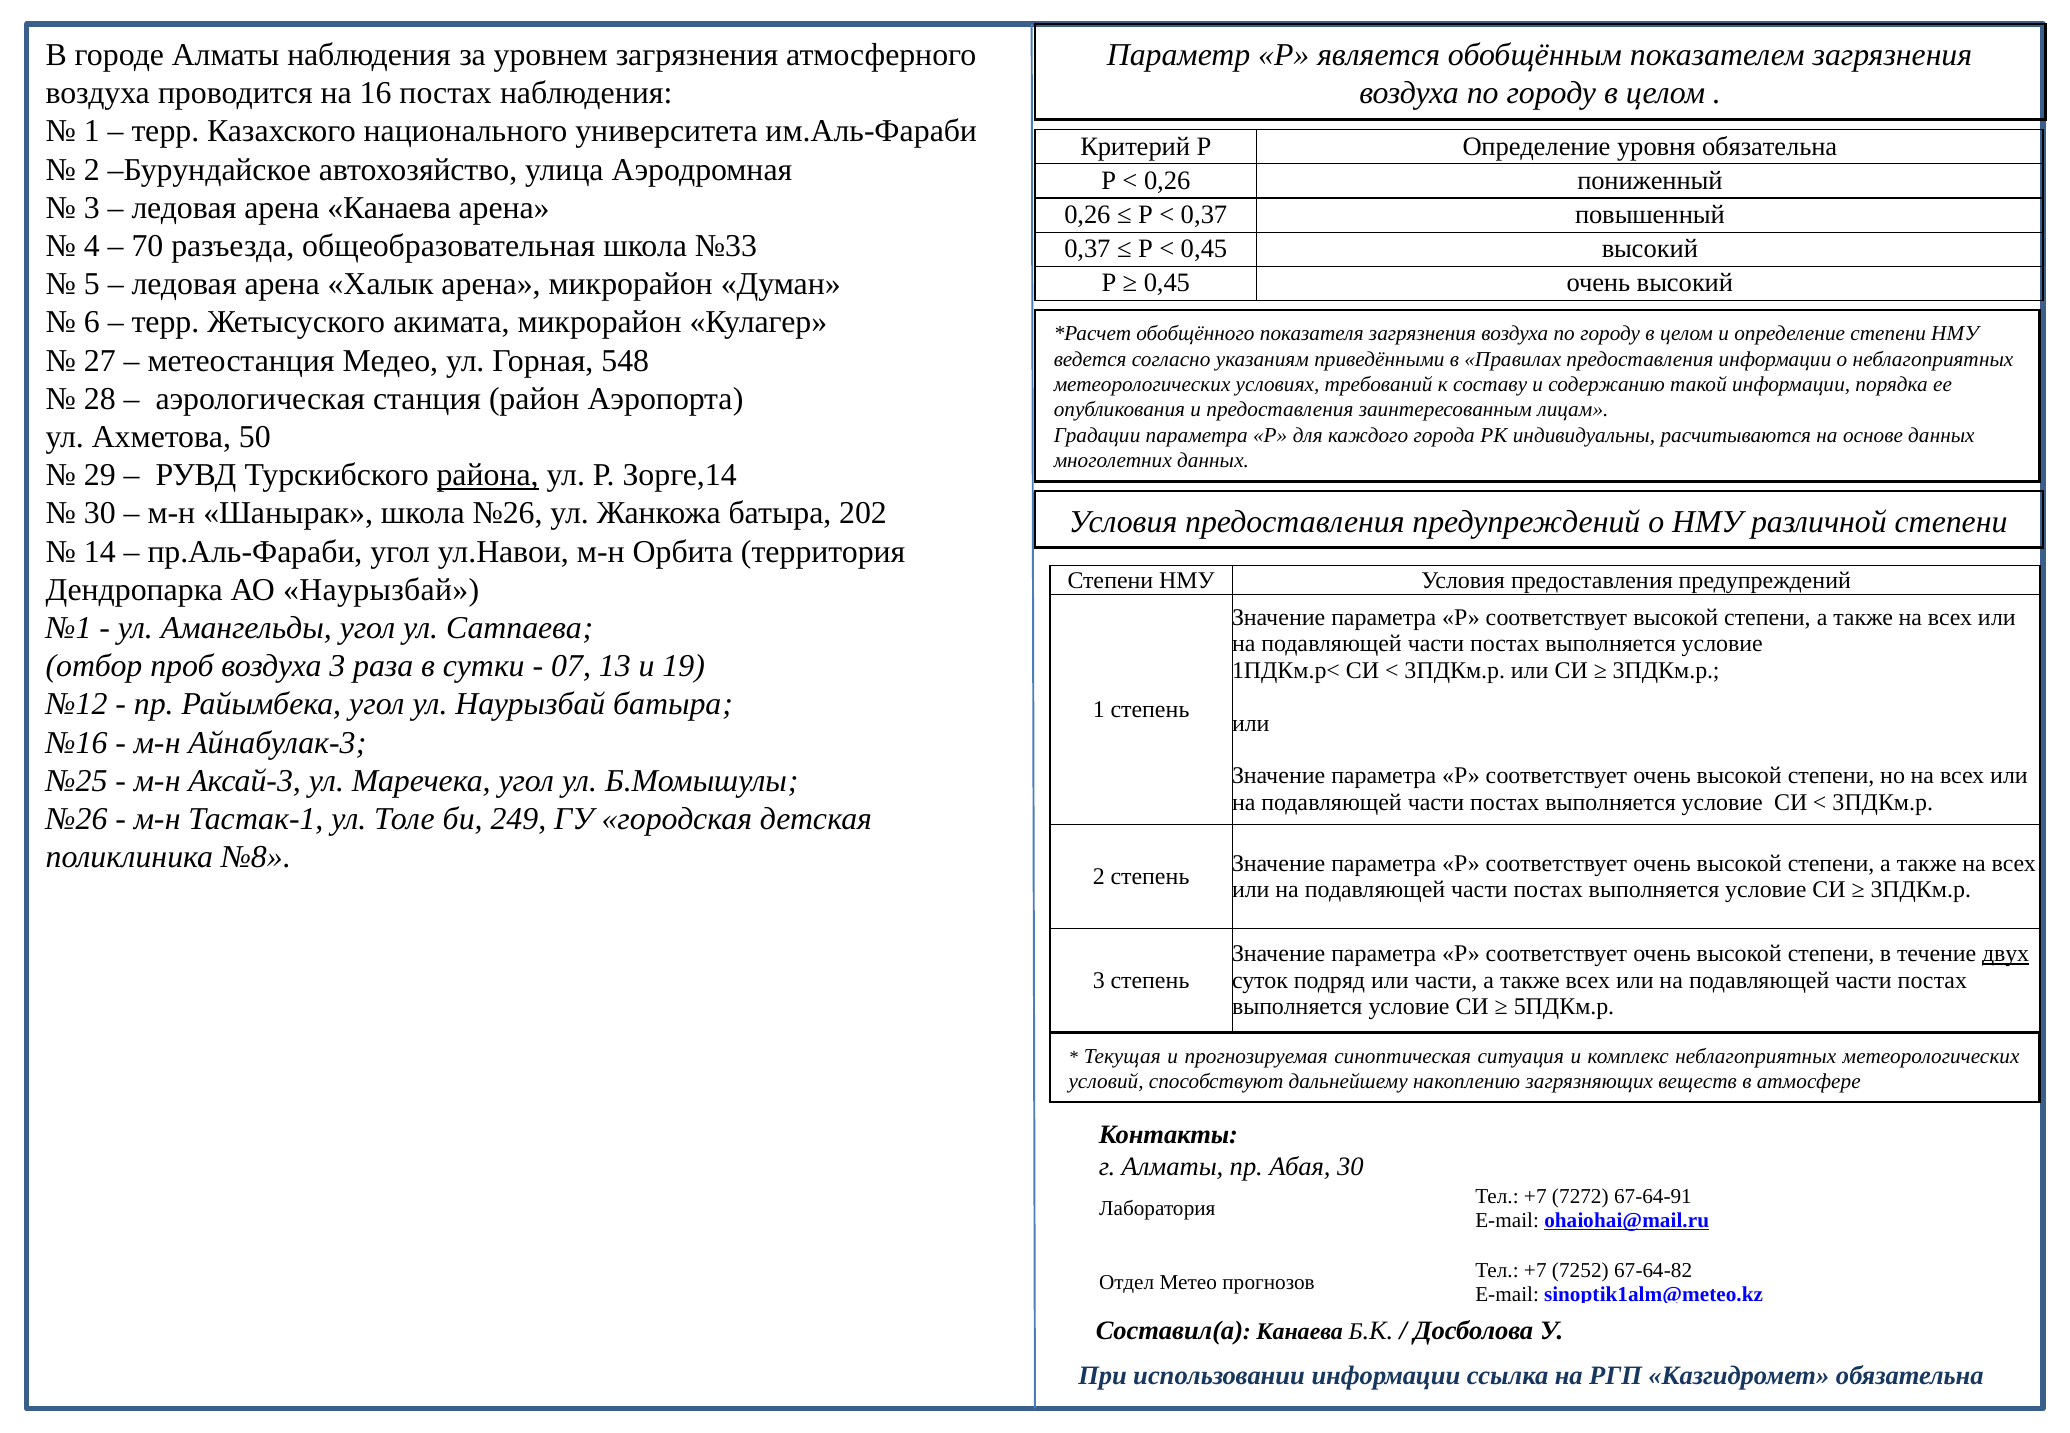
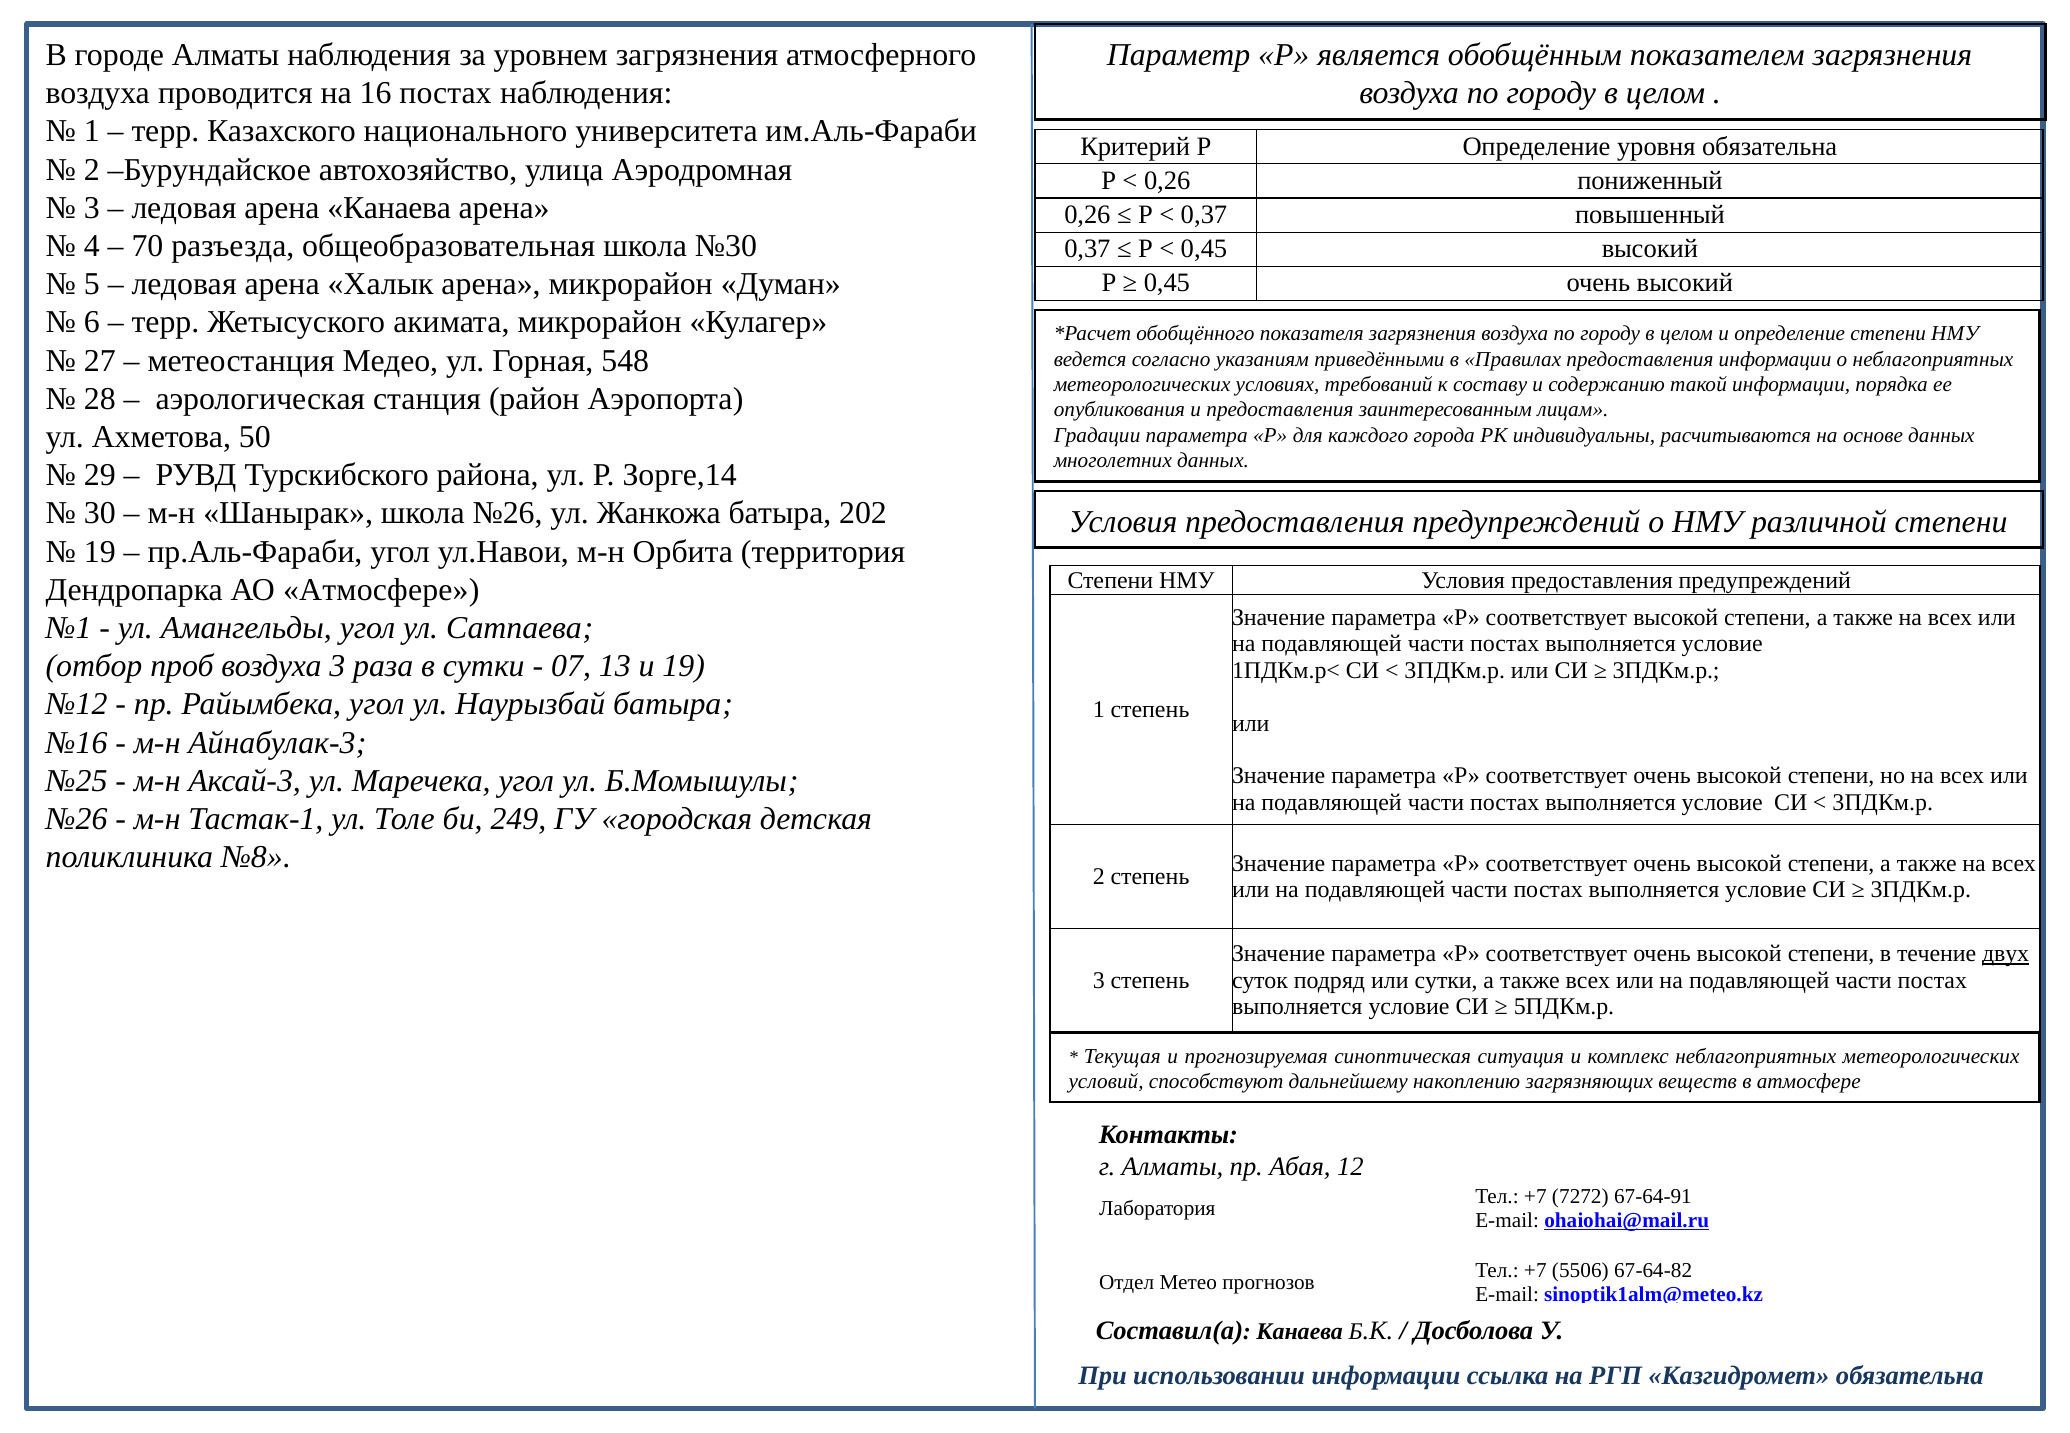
№33: №33 -> №30
района underline: present -> none
14 at (100, 552): 14 -> 19
АО Наурызбай: Наурызбай -> Атмосфере
или части: части -> сутки
Абая 30: 30 -> 12
7252: 7252 -> 5506
